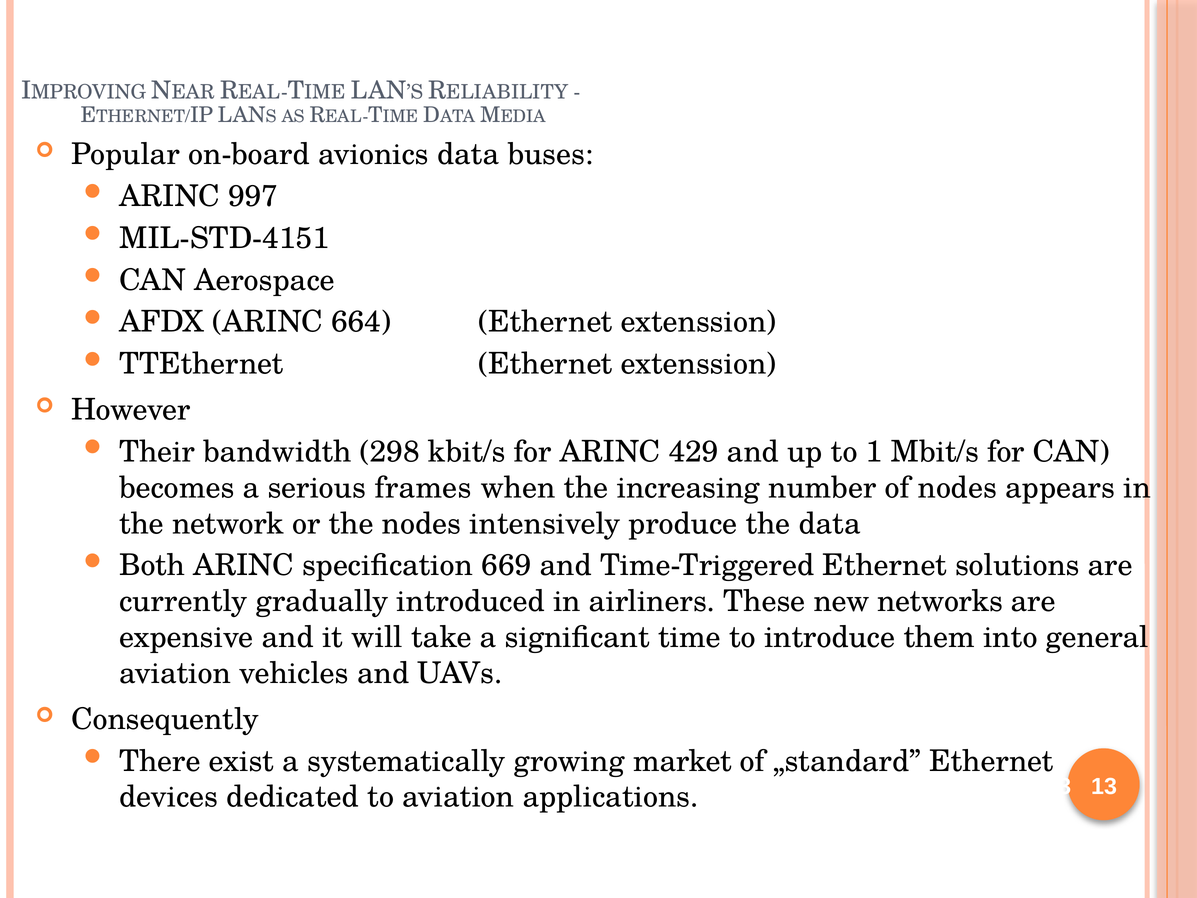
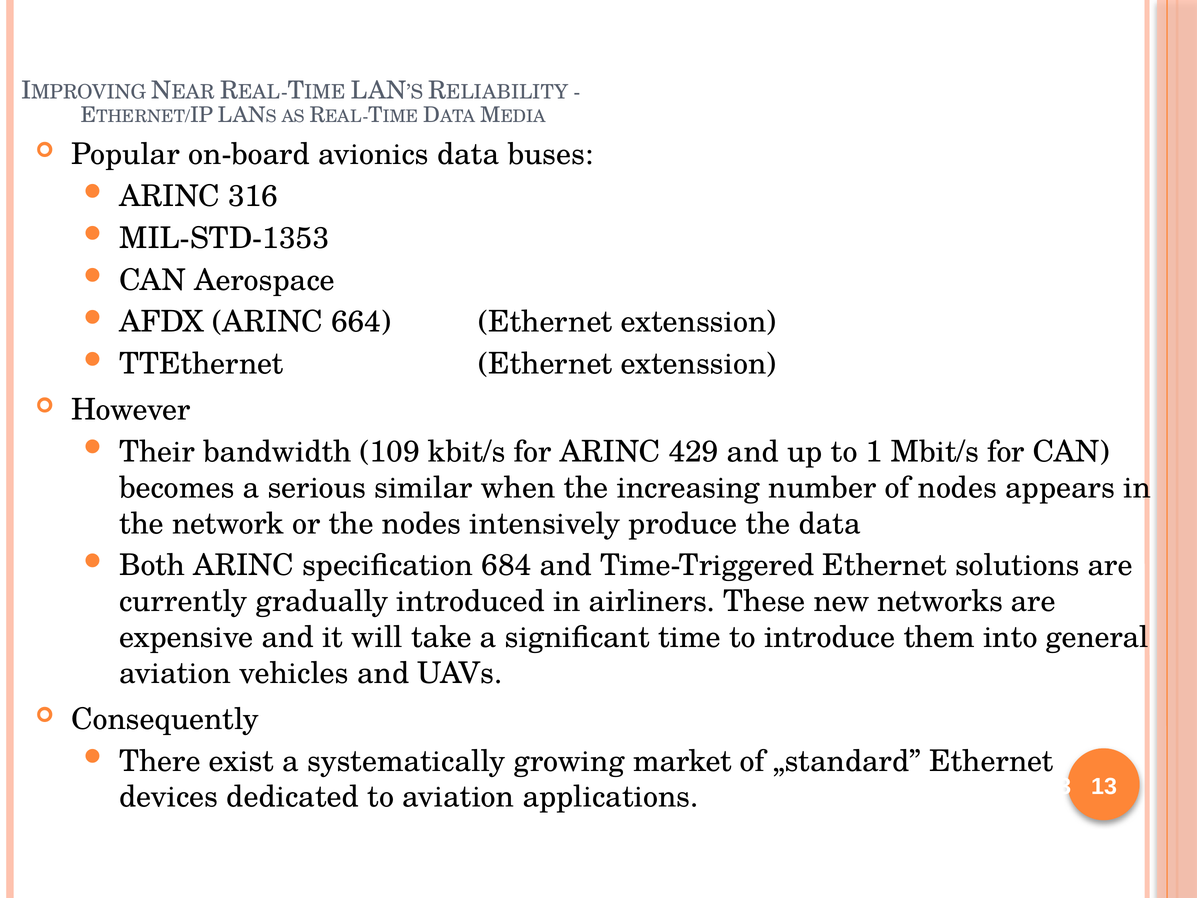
997: 997 -> 316
MIL-STD-4151: MIL-STD-4151 -> MIL-STD-1353
298: 298 -> 109
frames: frames -> similar
669: 669 -> 684
